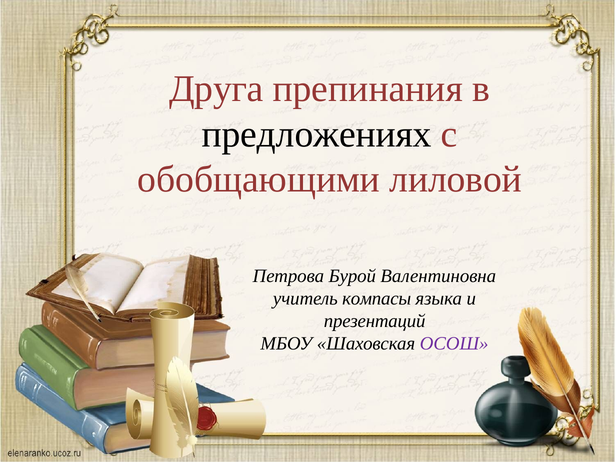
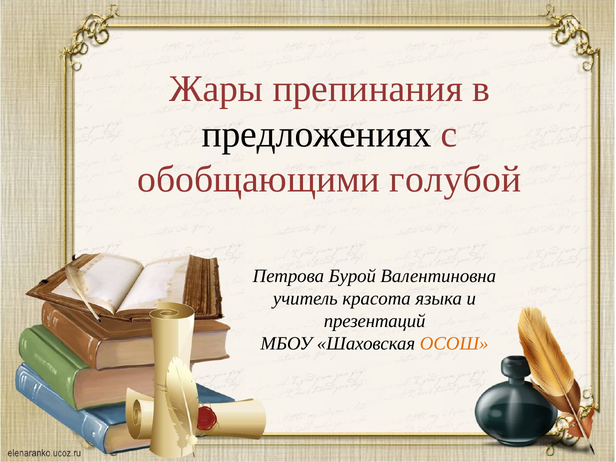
Друга: Друга -> Жары
лиловой: лиловой -> голубой
компасы: компасы -> красота
ОСОШ colour: purple -> orange
